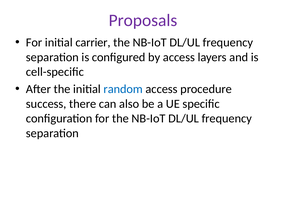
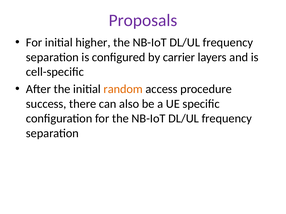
carrier: carrier -> higher
by access: access -> carrier
random colour: blue -> orange
